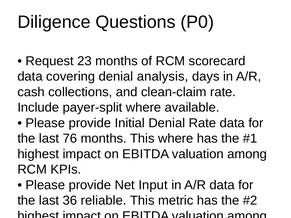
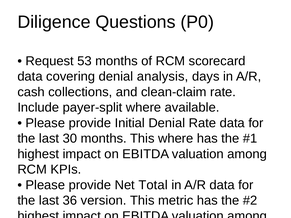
23: 23 -> 53
76: 76 -> 30
Input: Input -> Total
reliable: reliable -> version
